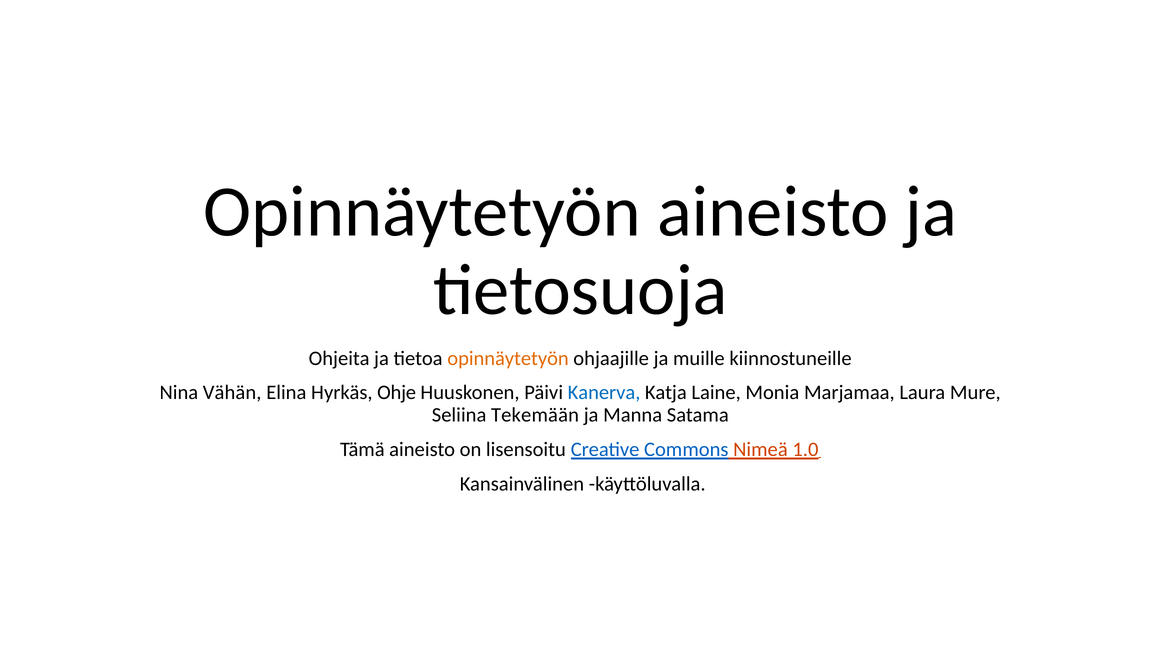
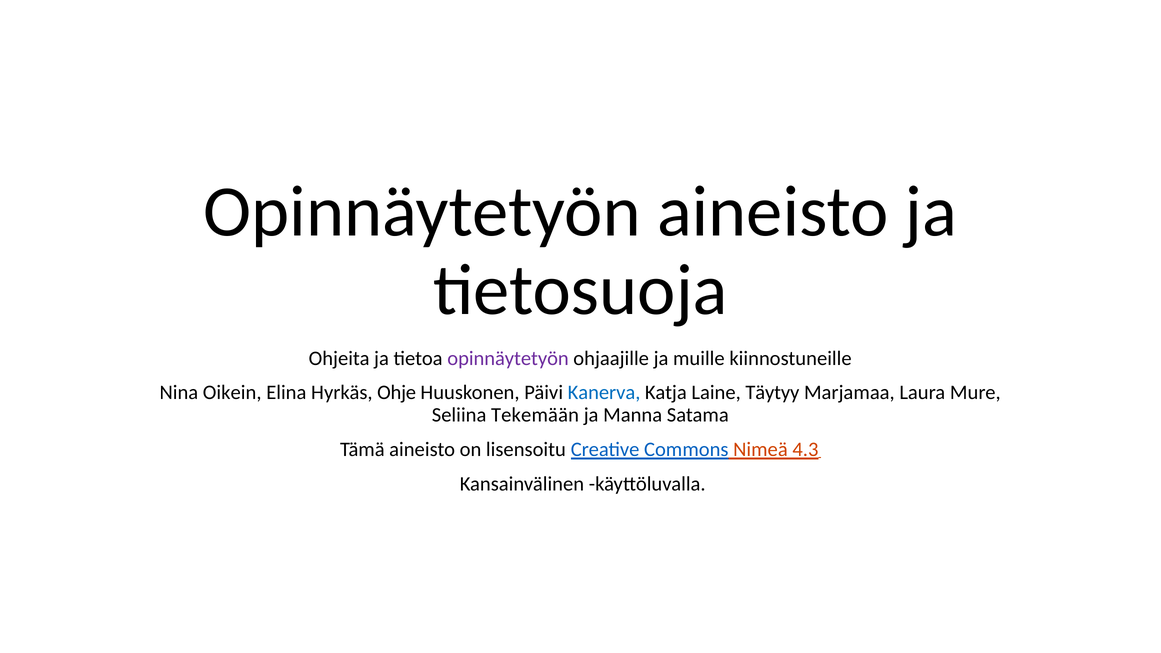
opinnäytetyön at (508, 358) colour: orange -> purple
Vähän: Vähän -> Oikein
Monia: Monia -> Täytyy
1.0: 1.0 -> 4.3
